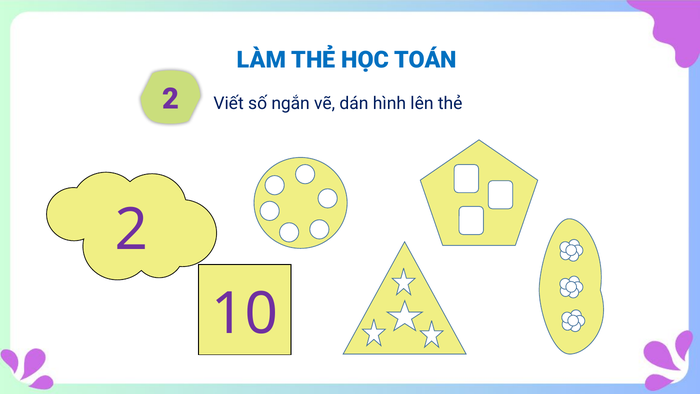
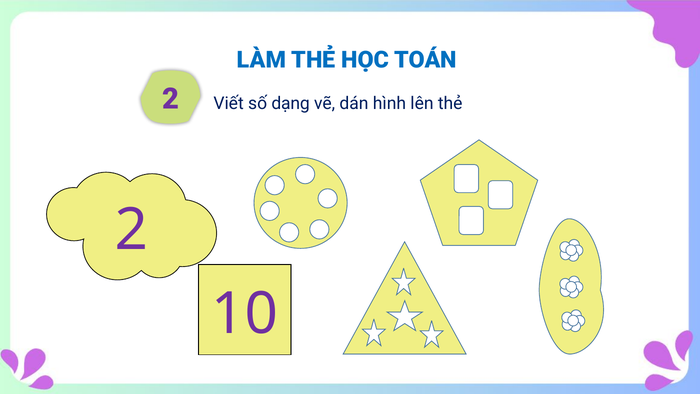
ngắn: ngắn -> dạng
